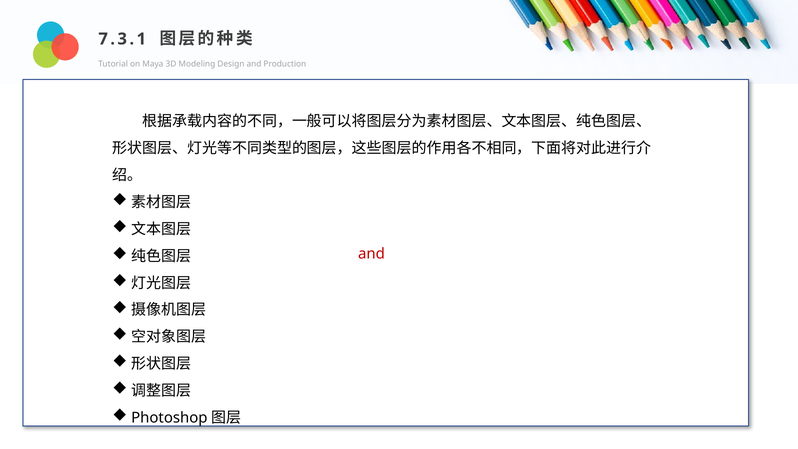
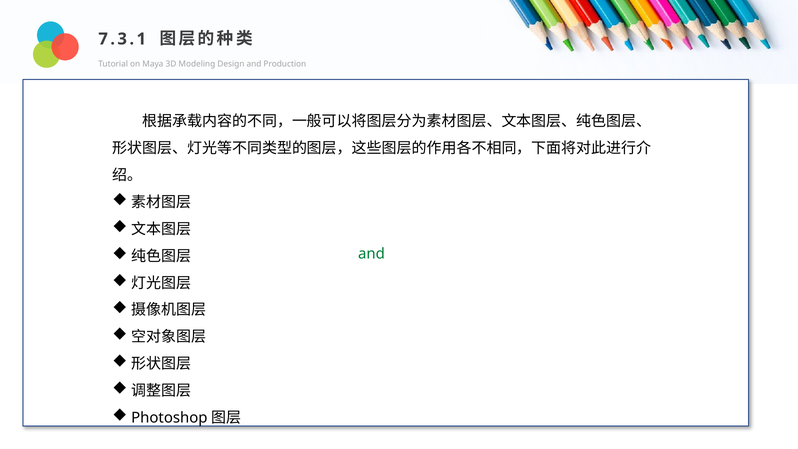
and at (371, 254) colour: red -> green
